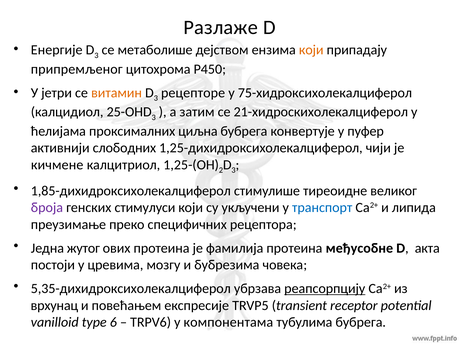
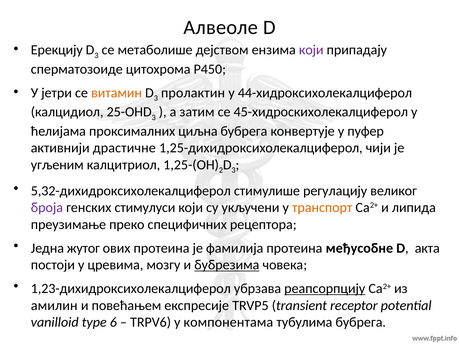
Разлаже: Разлаже -> Алвеоле
Енергије: Енергије -> Ерекцију
који at (311, 50) colour: orange -> purple
припремљеног: припремљеног -> сперматозоиде
рецепторе: рецепторе -> пролактин
75-хидроксихолекалциферол: 75-хидроксихолекалциферол -> 44-хидроксихолекалциферол
21-хидроскихолекалциферол: 21-хидроскихолекалциферол -> 45-хидроскихолекалциферол
слободних: слободних -> драстичне
кичмене: кичмене -> угљеним
1,85-дихидроксихолекалциферол: 1,85-дихидроксихолекалциферол -> 5,32-дихидроксихолекалциферол
тиреоидне: тиреоидне -> регулацију
транспорт colour: blue -> orange
бубрезима underline: none -> present
5,35-дихидроксихолекалциферол: 5,35-дихидроксихолекалциферол -> 1,23-дихидроксихолекалциферол
врхунац: врхунац -> амилин
